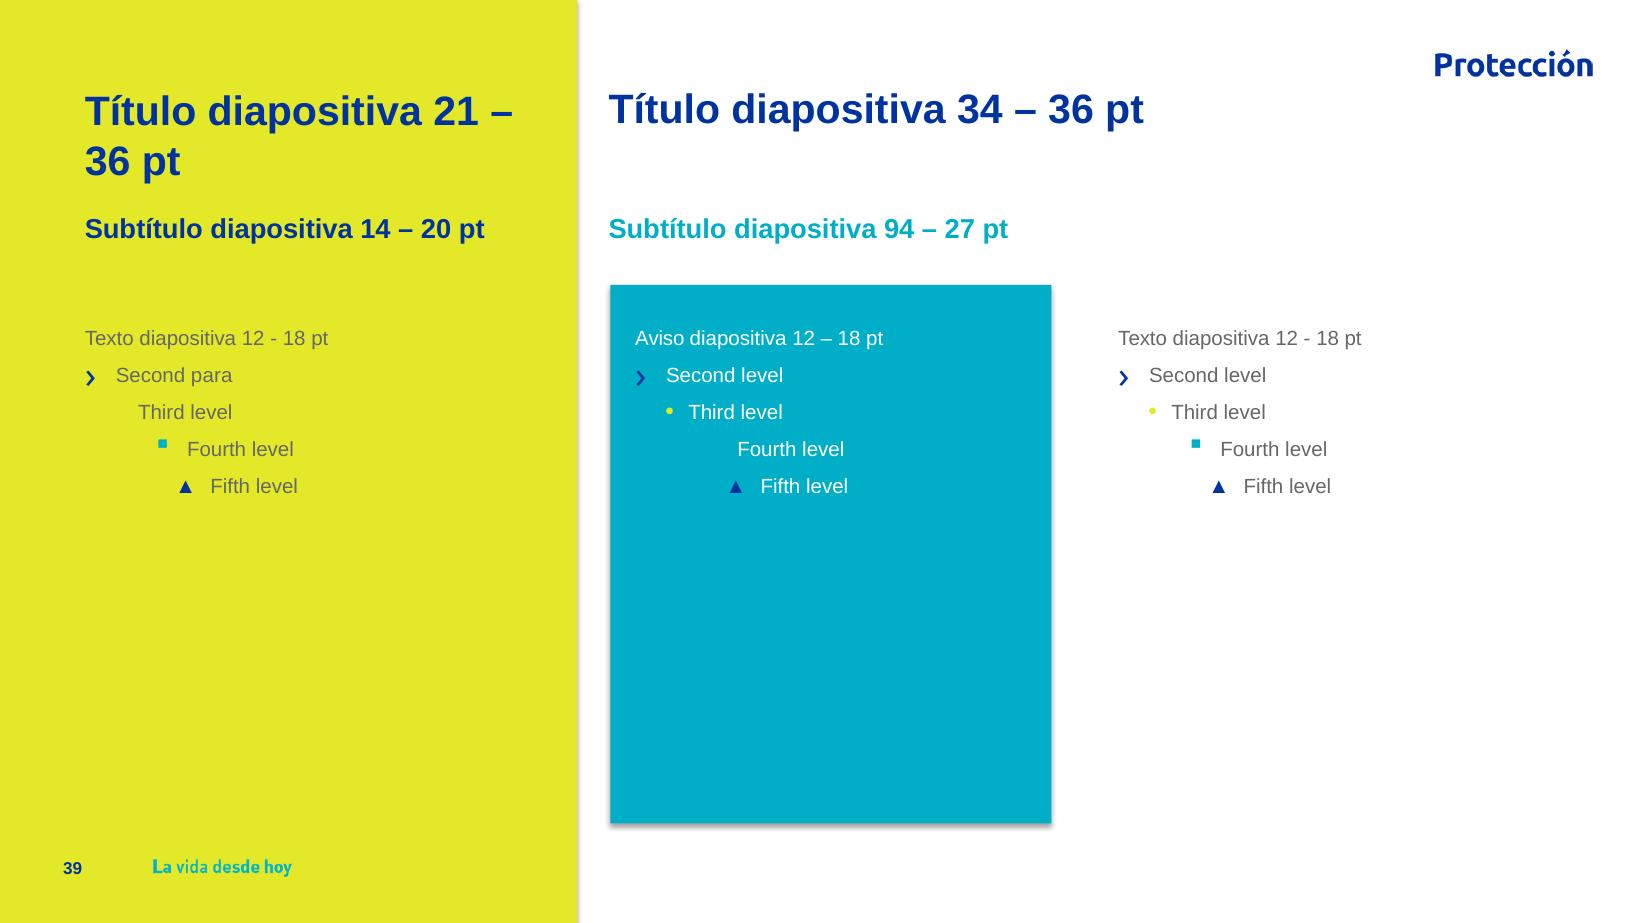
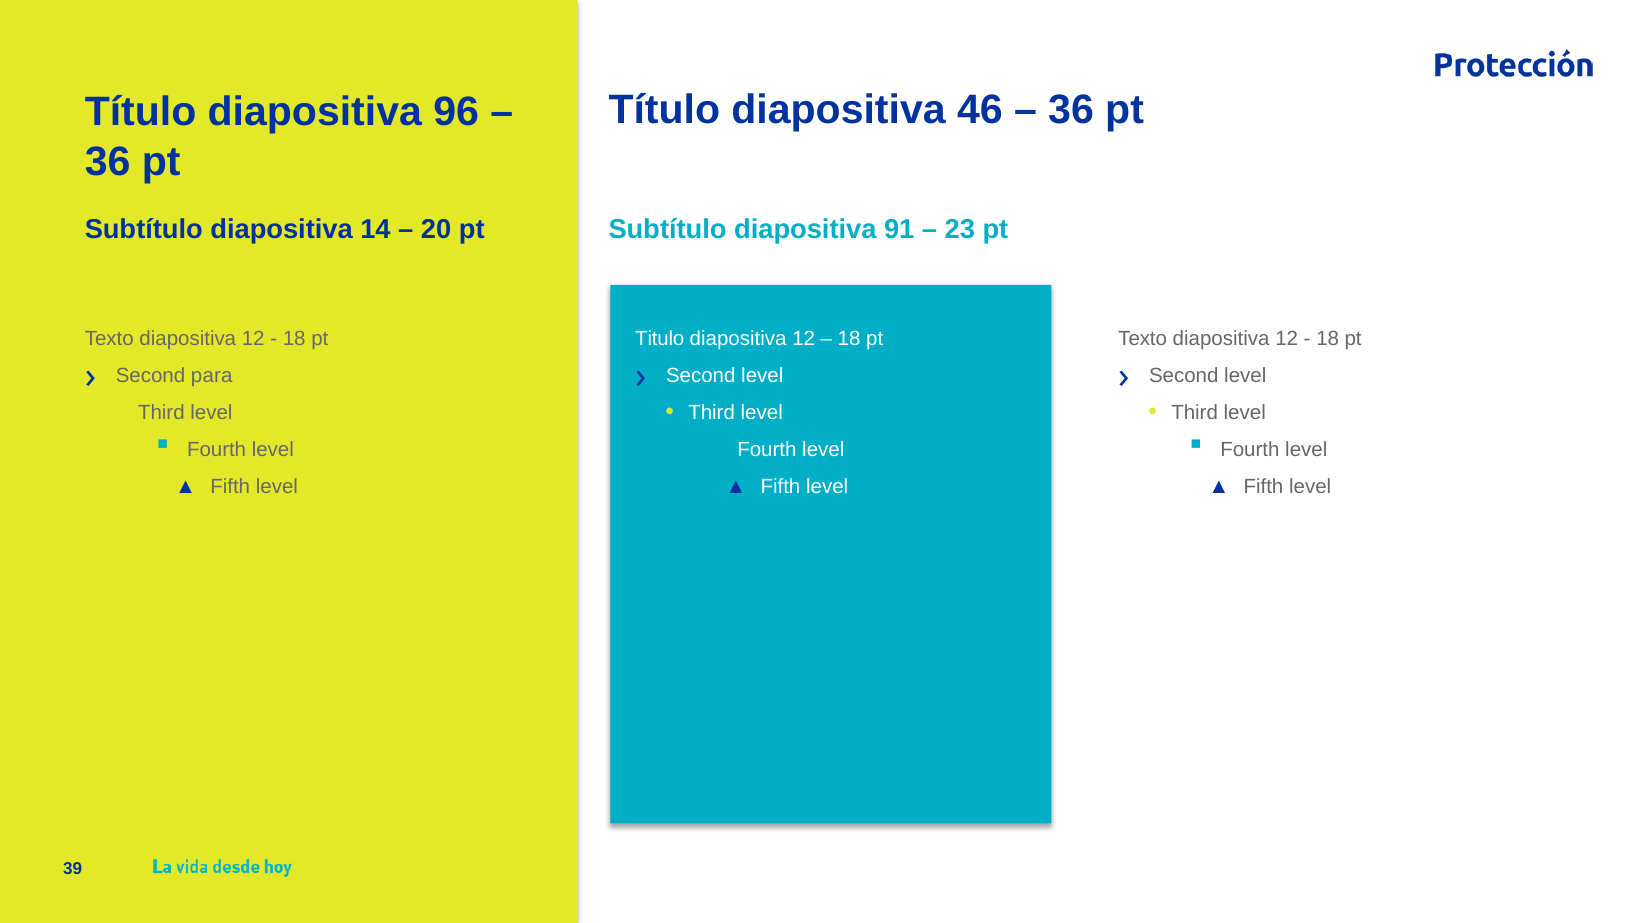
34: 34 -> 46
21: 21 -> 96
94: 94 -> 91
27: 27 -> 23
Aviso: Aviso -> Titulo
